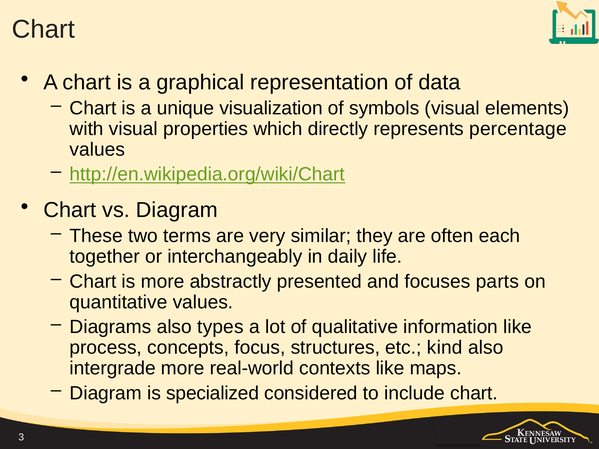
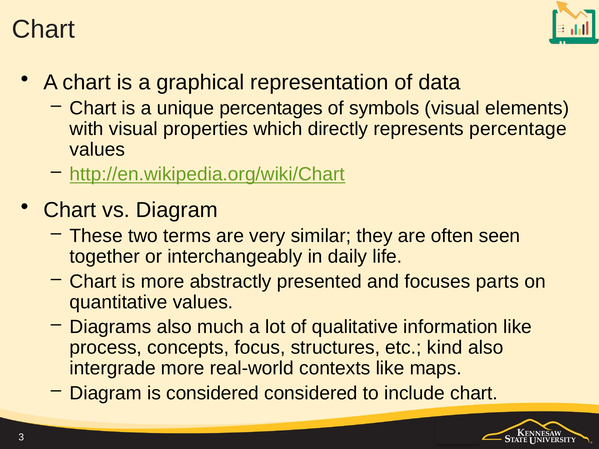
visualization: visualization -> percentages
each: each -> seen
types: types -> much
is specialized: specialized -> considered
